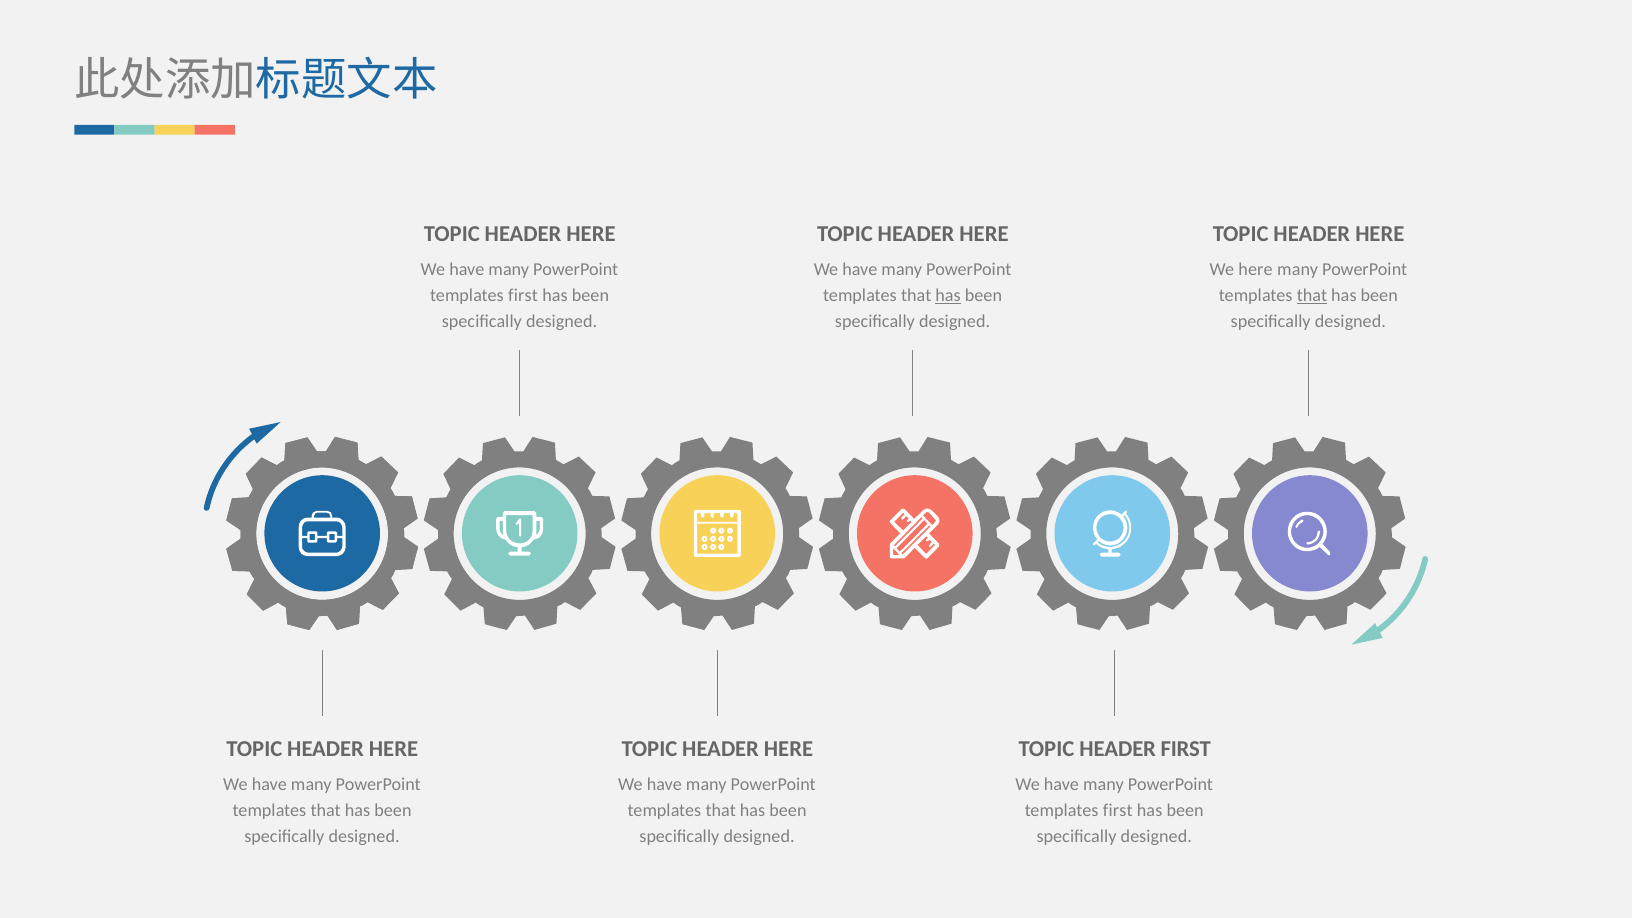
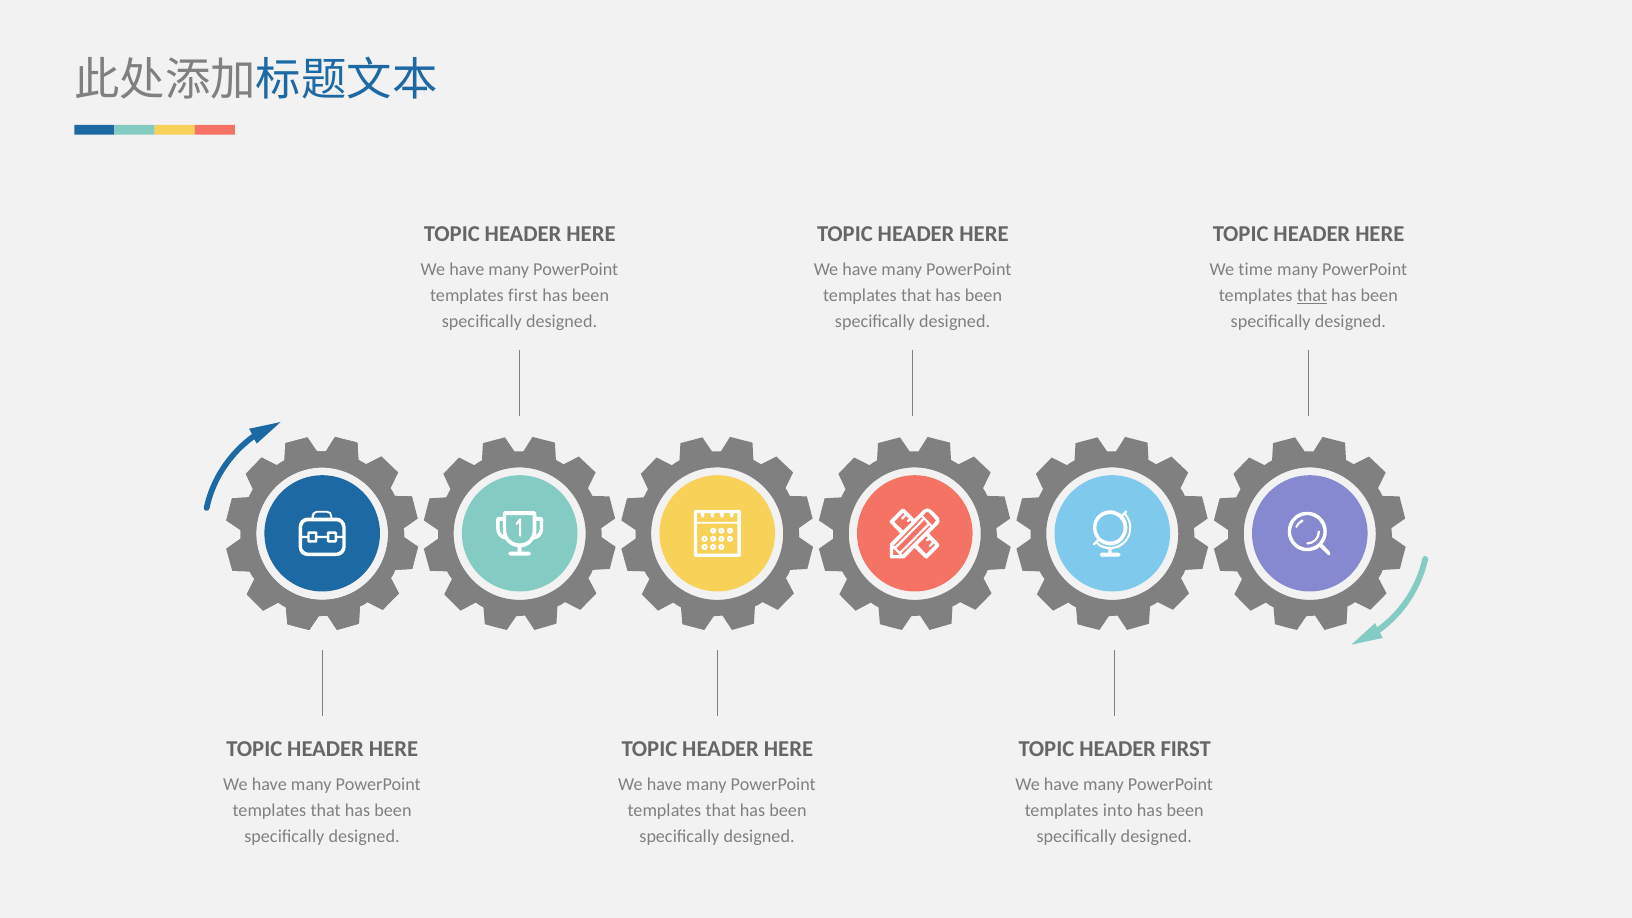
We here: here -> time
has at (948, 296) underline: present -> none
first at (1118, 811): first -> into
